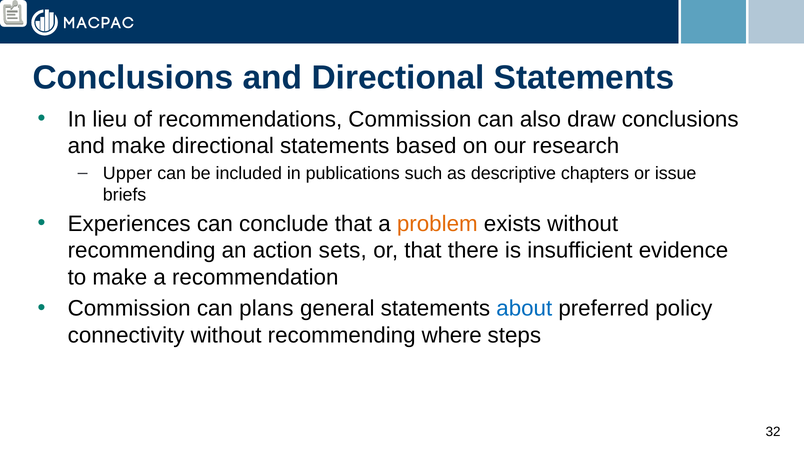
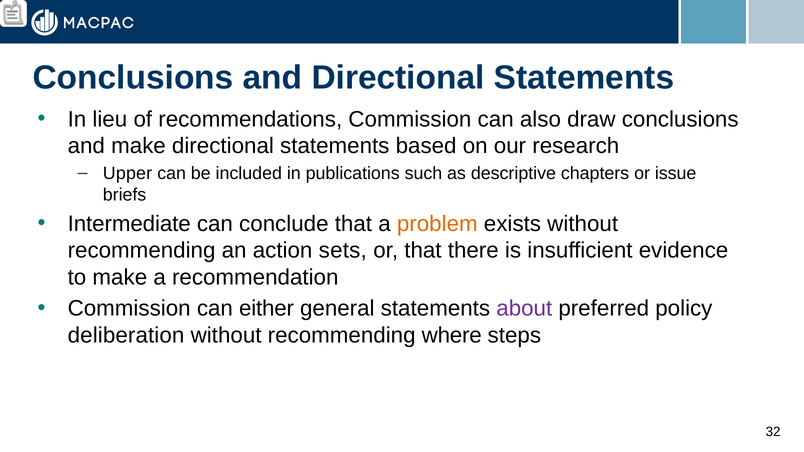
Experiences: Experiences -> Intermediate
plans: plans -> either
about colour: blue -> purple
connectivity: connectivity -> deliberation
